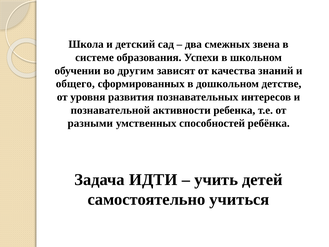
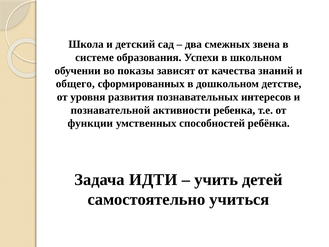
другим: другим -> показы
разными: разными -> функции
